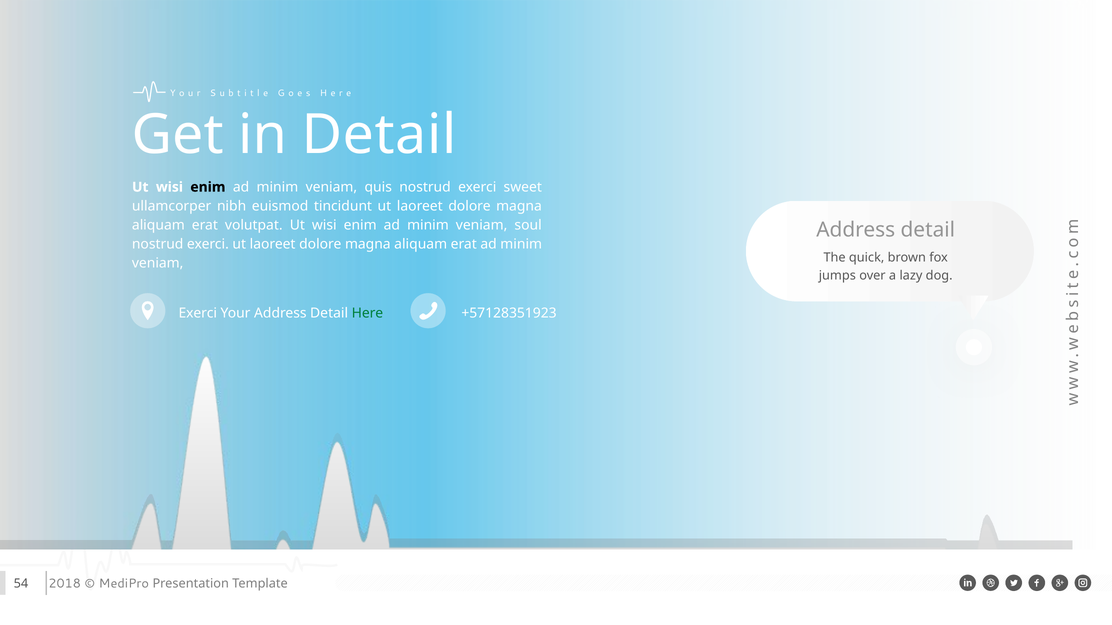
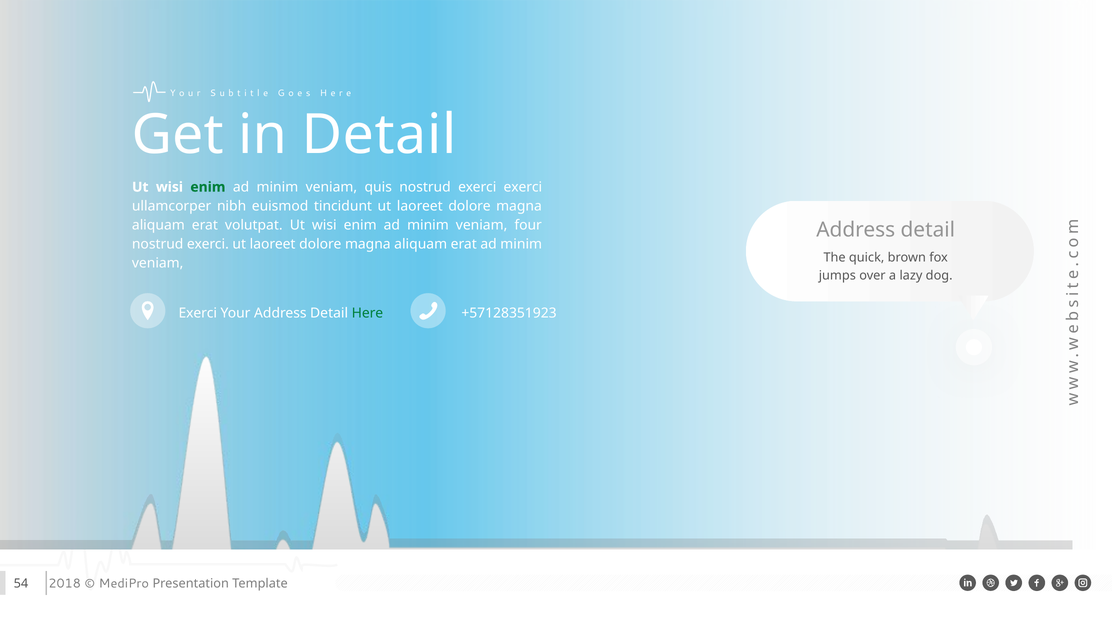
enim at (208, 187) colour: black -> green
exerci sweet: sweet -> exerci
soul: soul -> four
